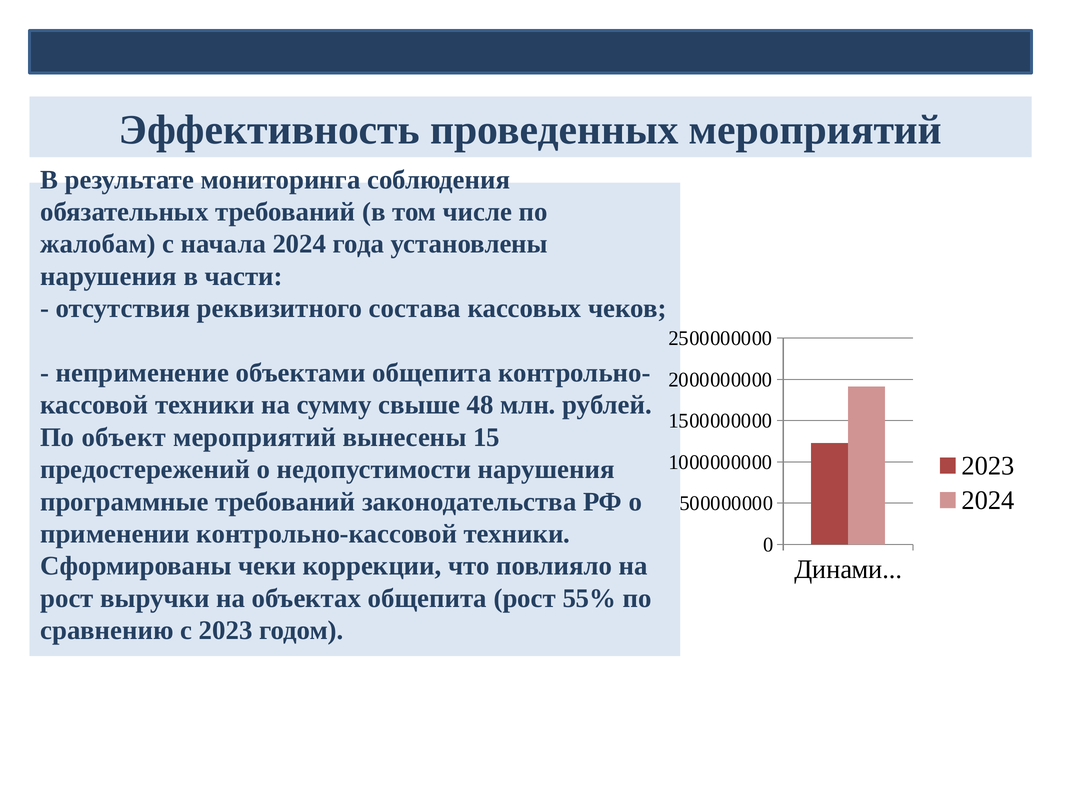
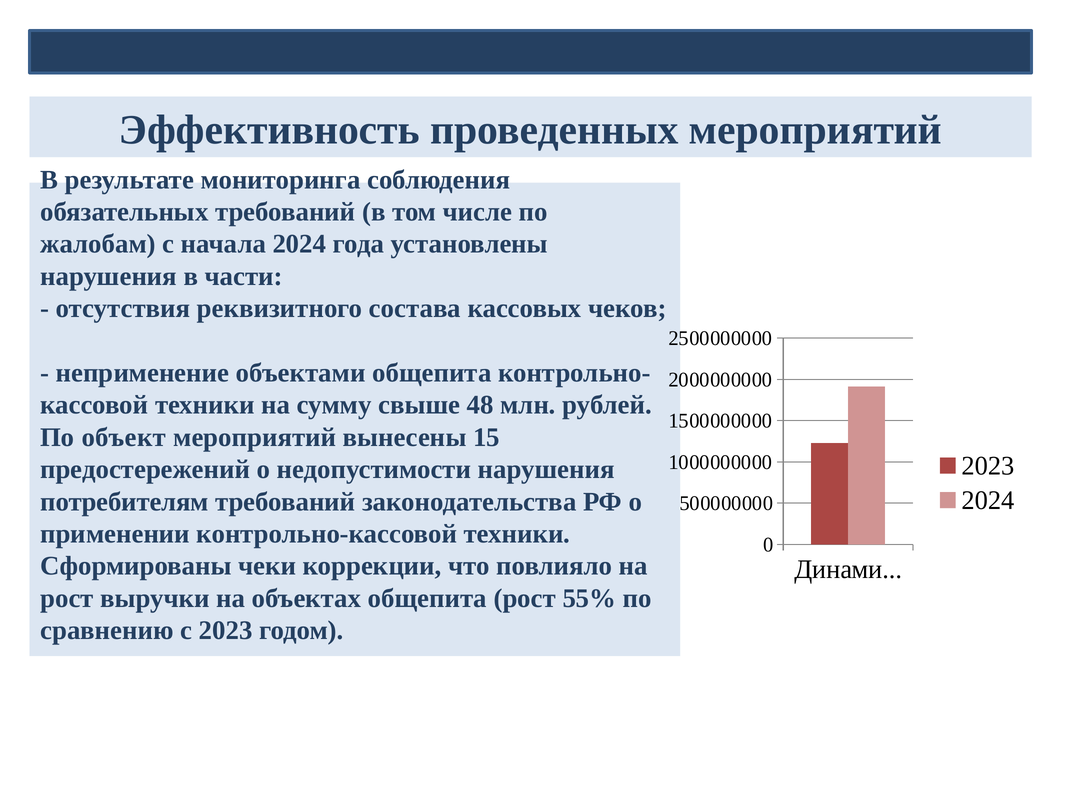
программные: программные -> потребителям
